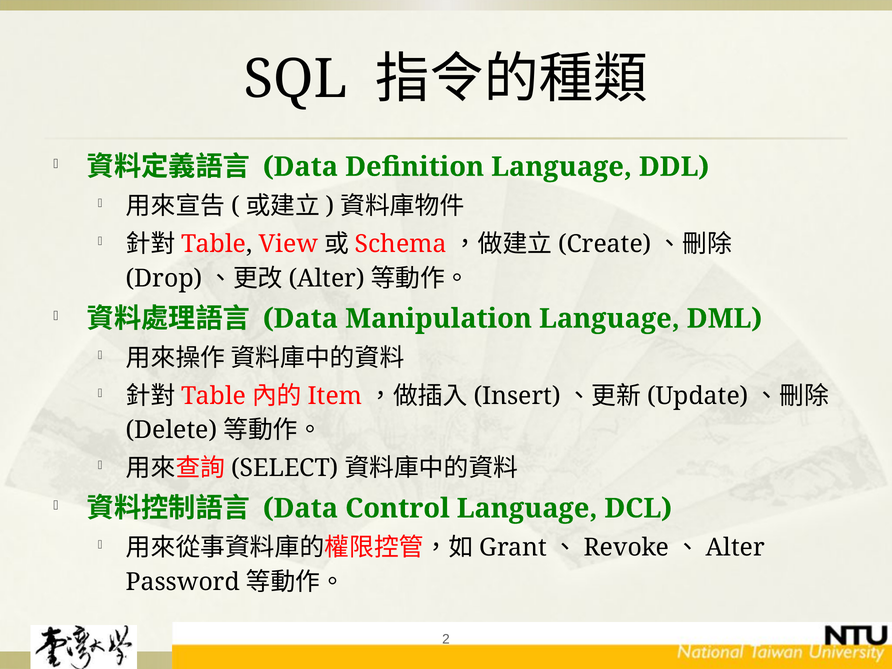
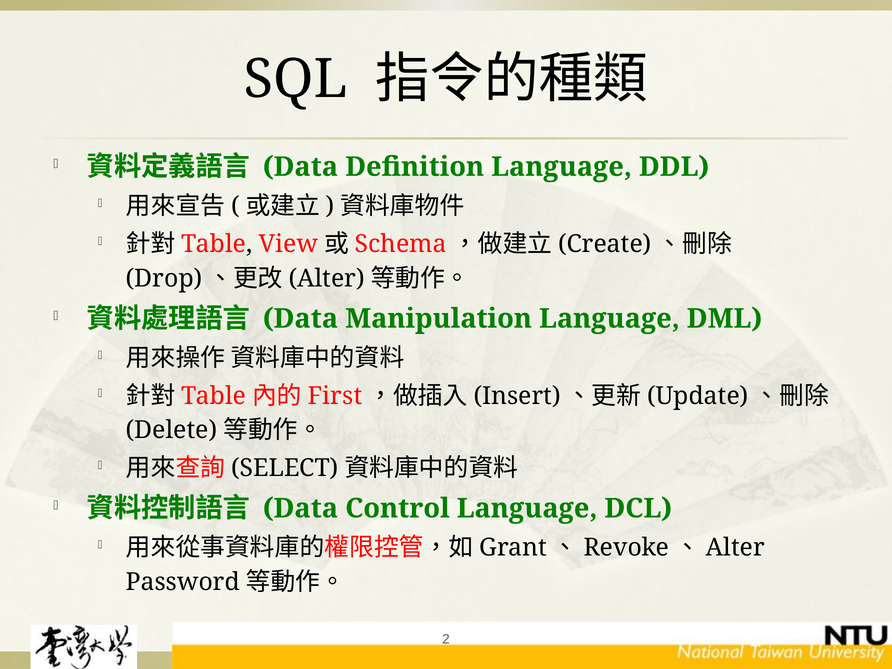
Item: Item -> First
